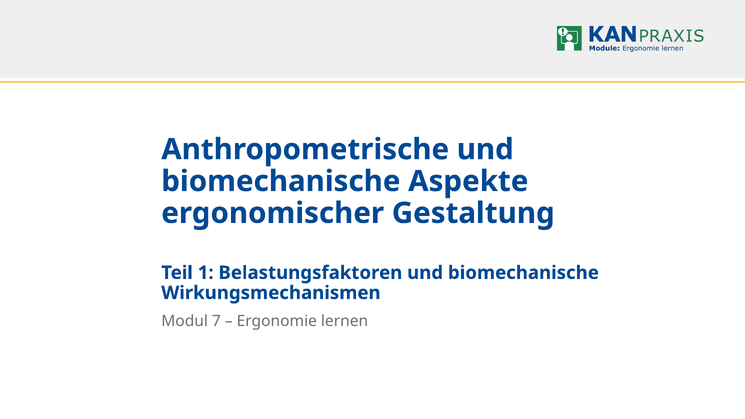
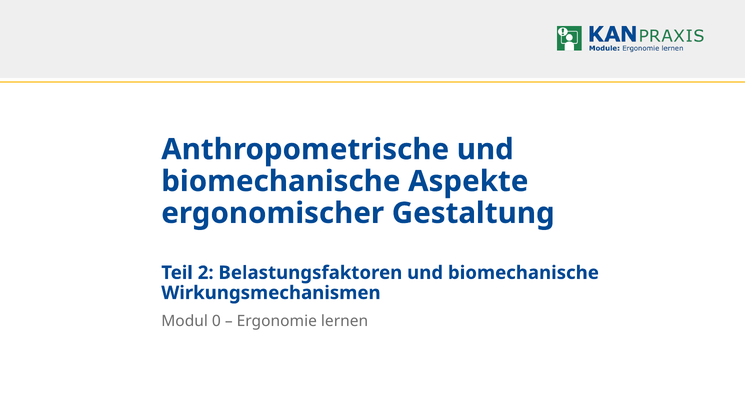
1: 1 -> 2
7: 7 -> 0
